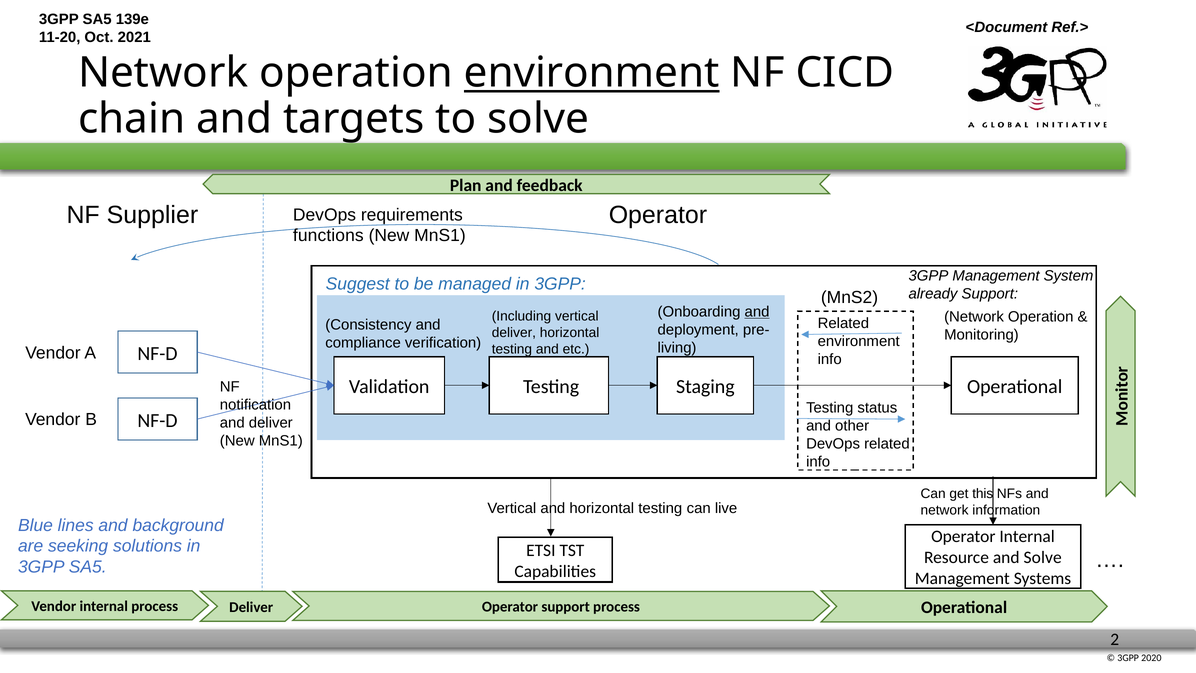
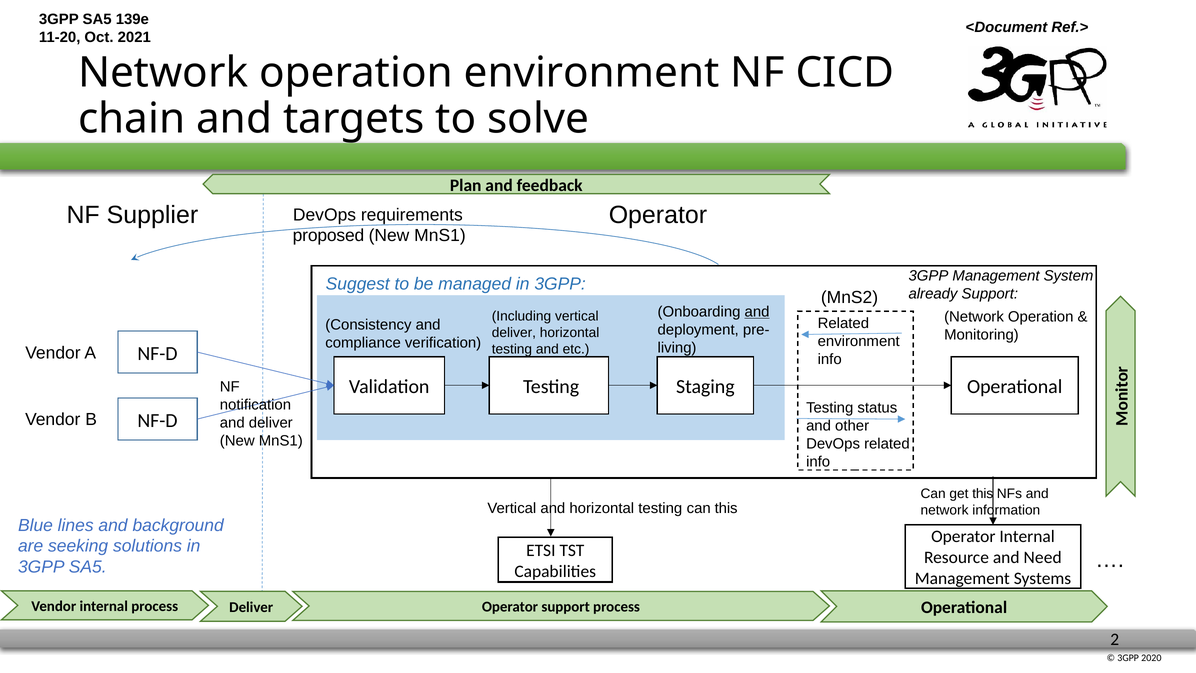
environment at (592, 73) underline: present -> none
functions: functions -> proposed
can live: live -> this
and Solve: Solve -> Need
